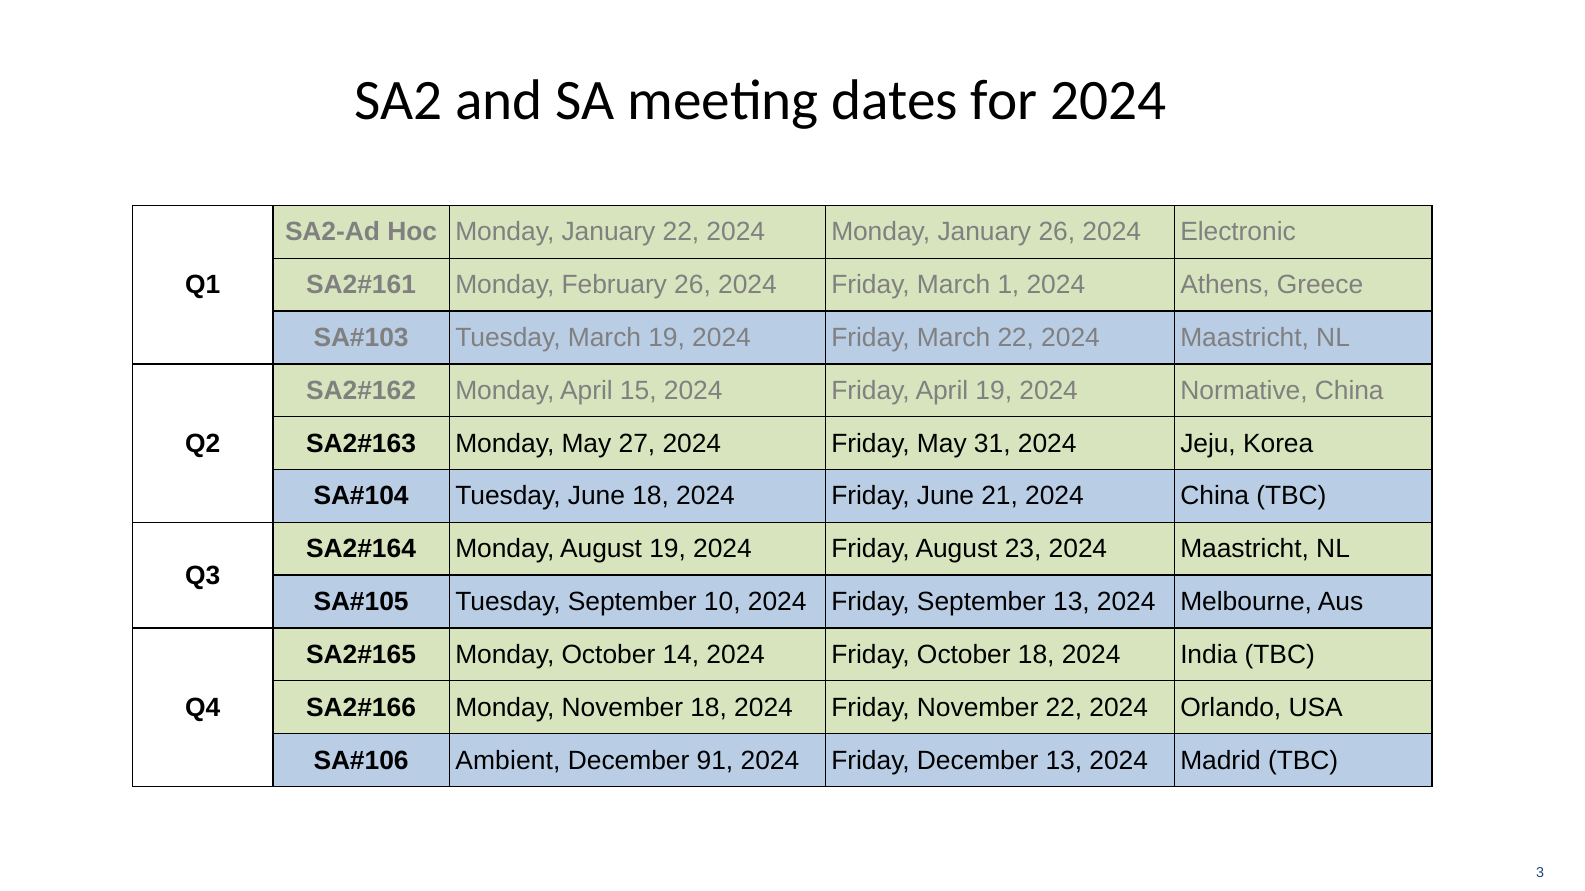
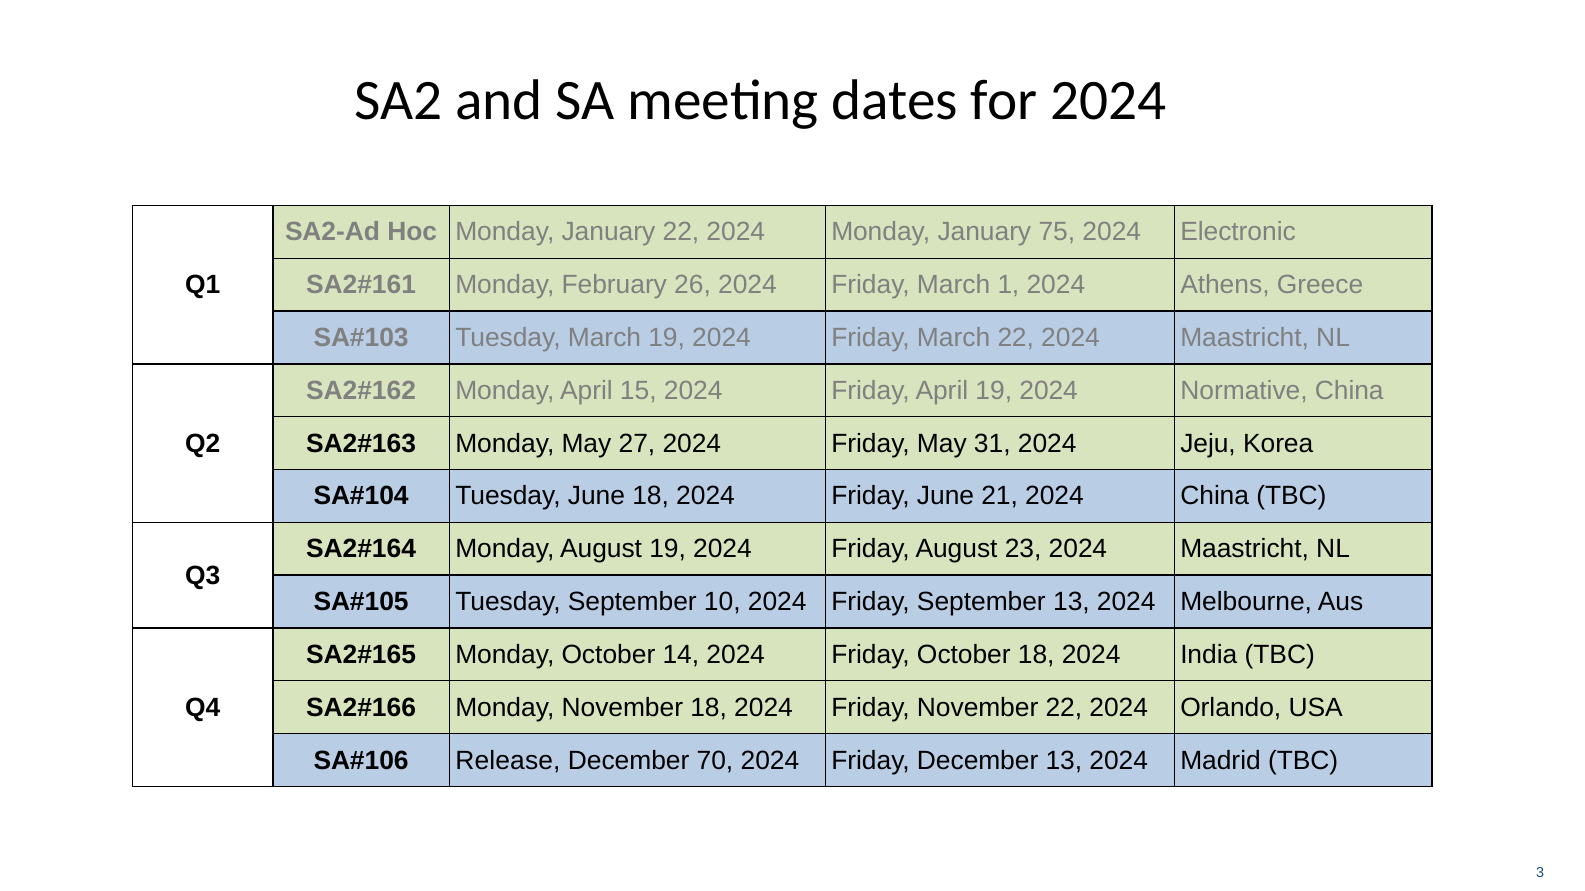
January 26: 26 -> 75
Ambient: Ambient -> Release
91: 91 -> 70
